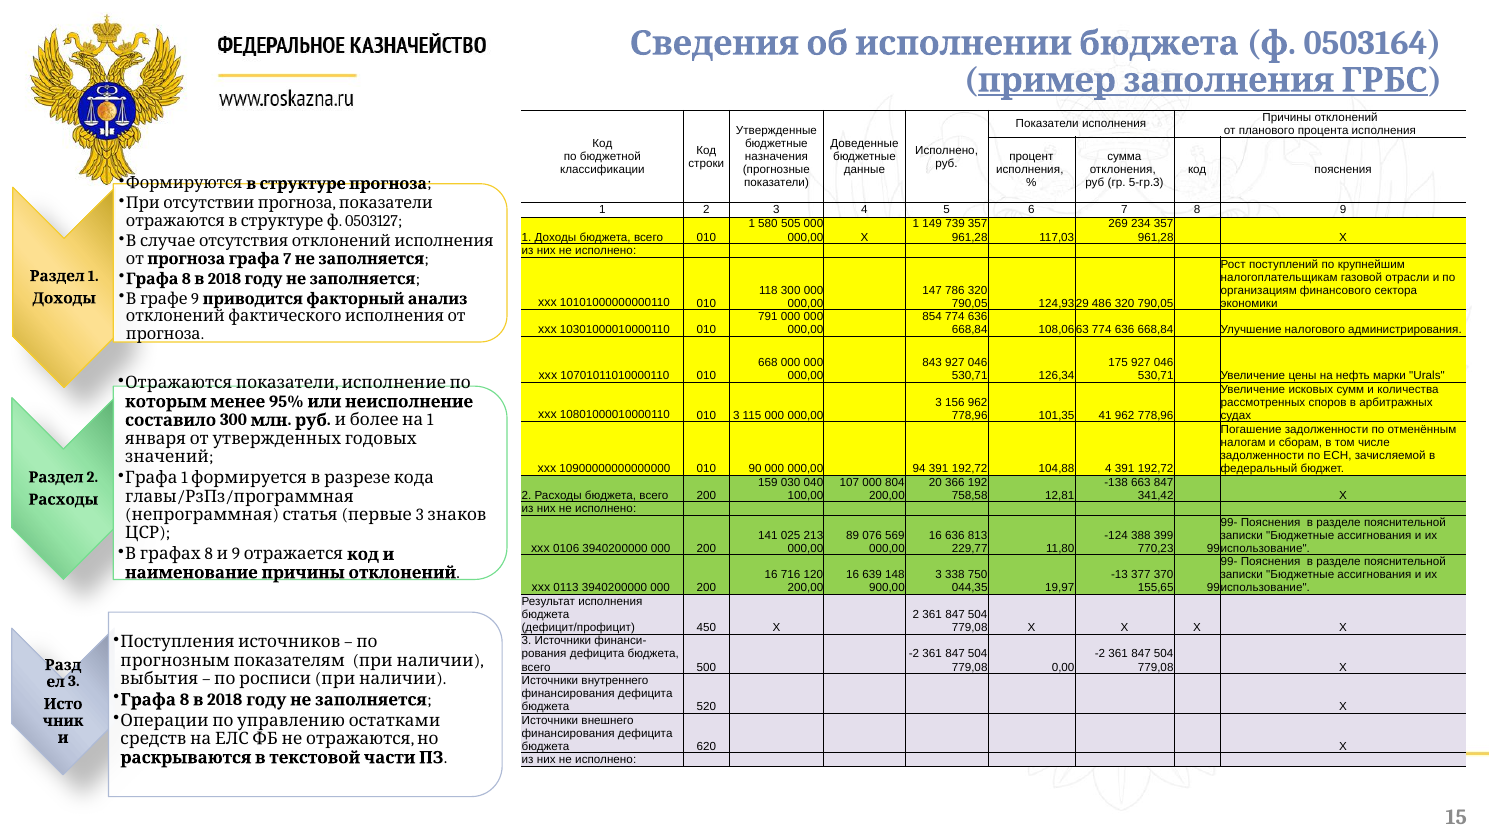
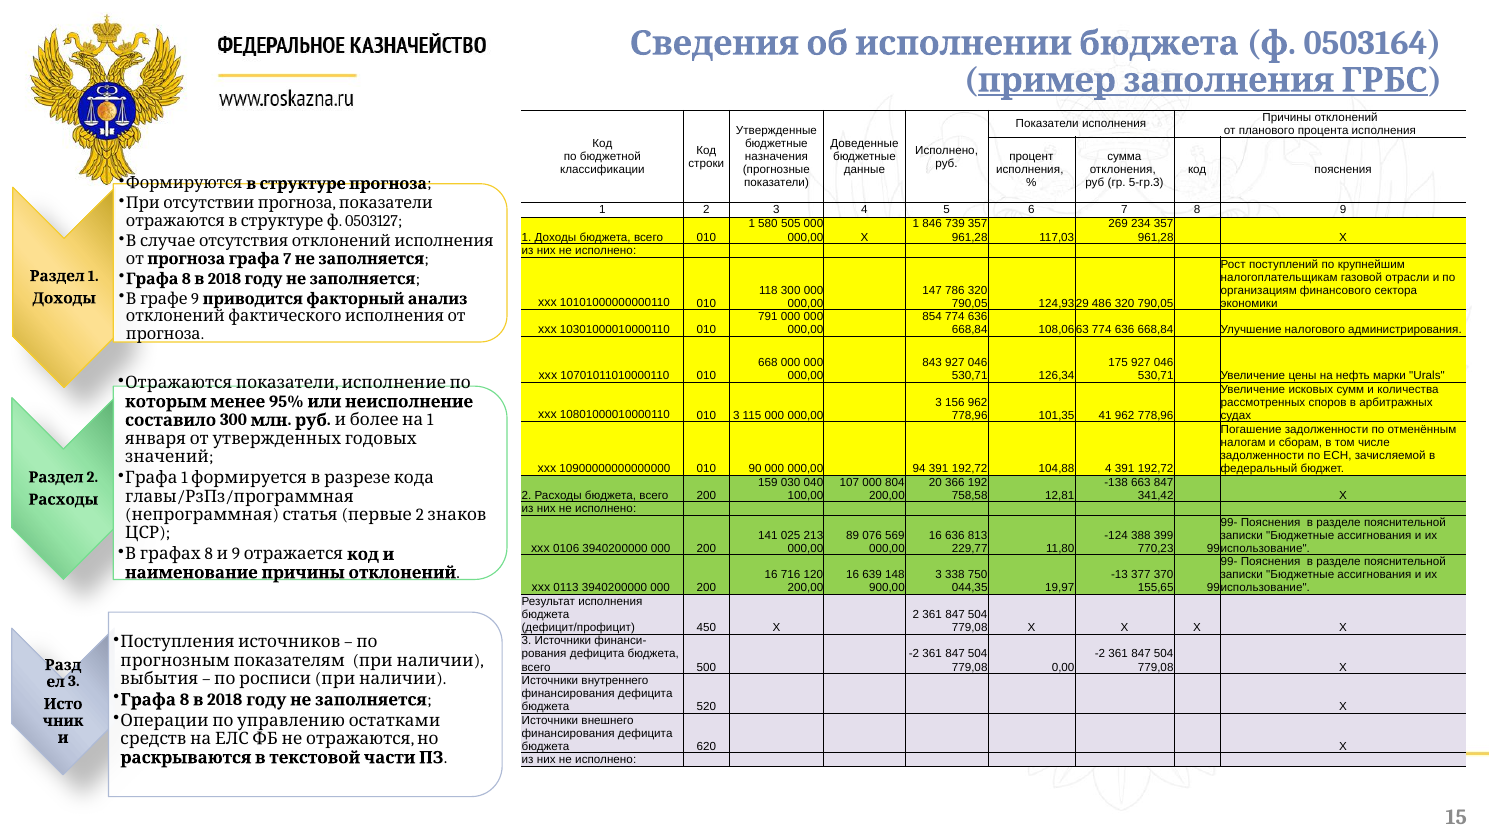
149: 149 -> 846
3 at (420, 515): 3 -> 2
